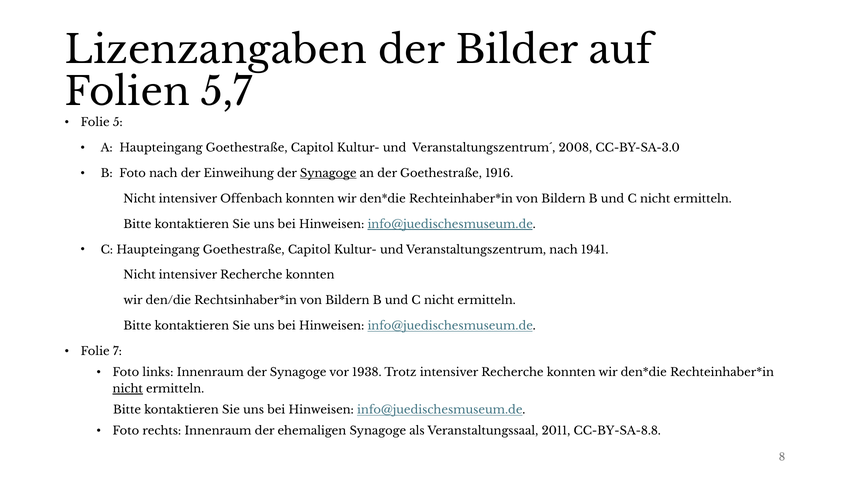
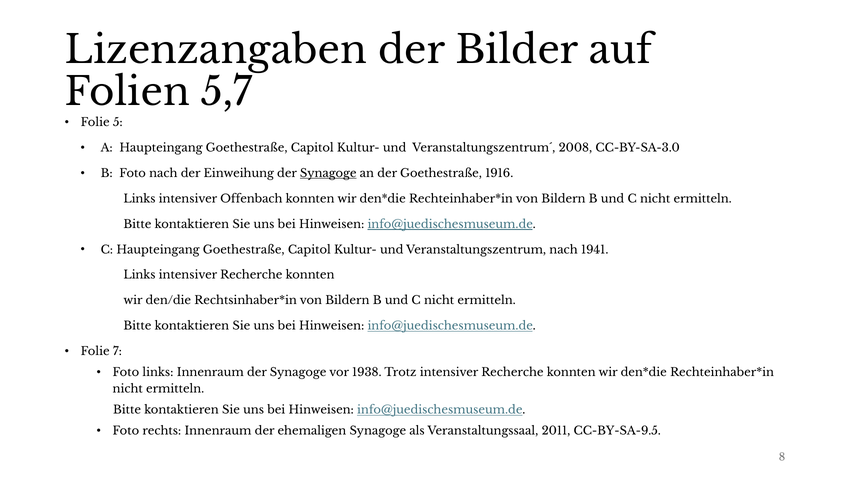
Nicht at (139, 199): Nicht -> Links
Nicht at (139, 275): Nicht -> Links
nicht at (128, 389) underline: present -> none
CC-BY-SA-8.8: CC-BY-SA-8.8 -> CC-BY-SA-9.5
